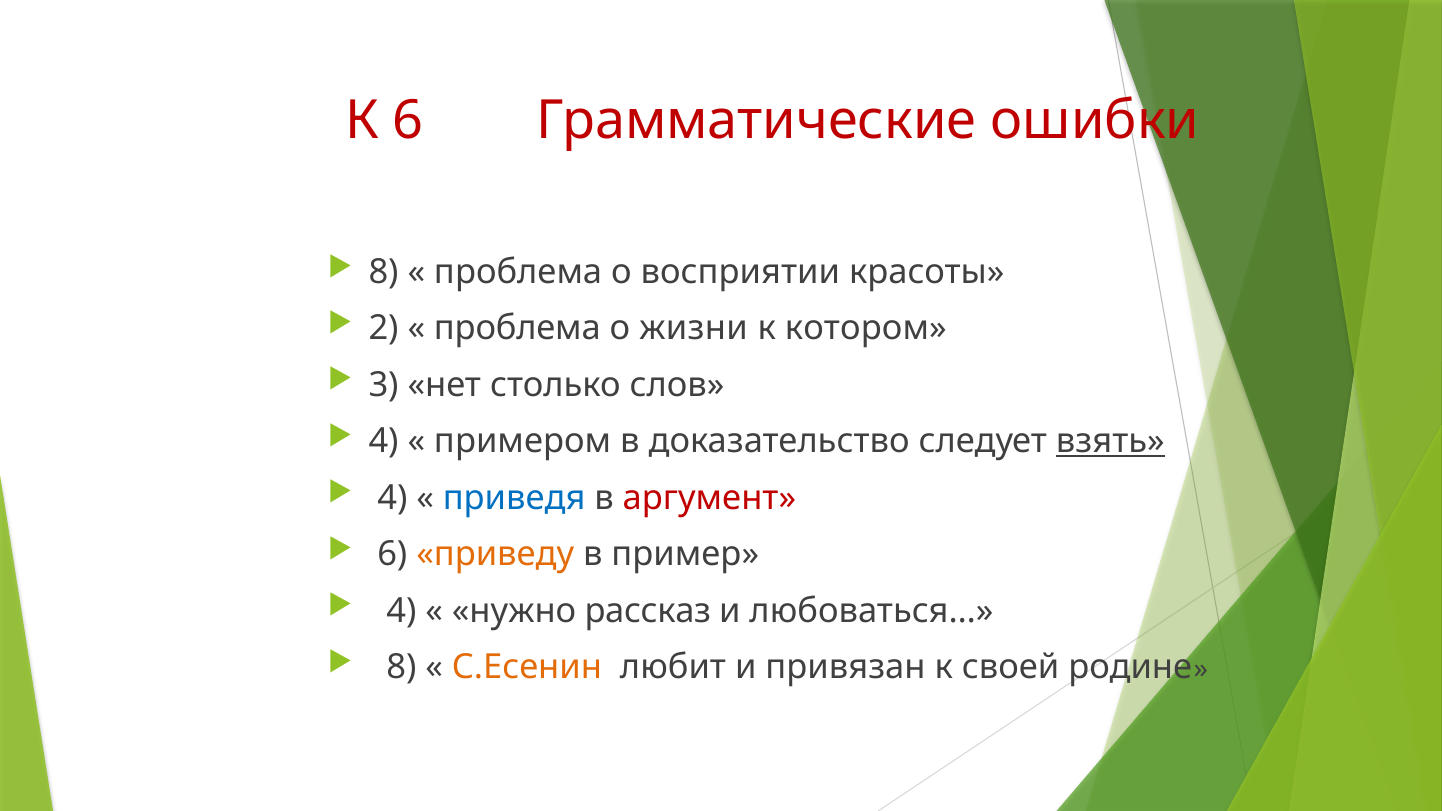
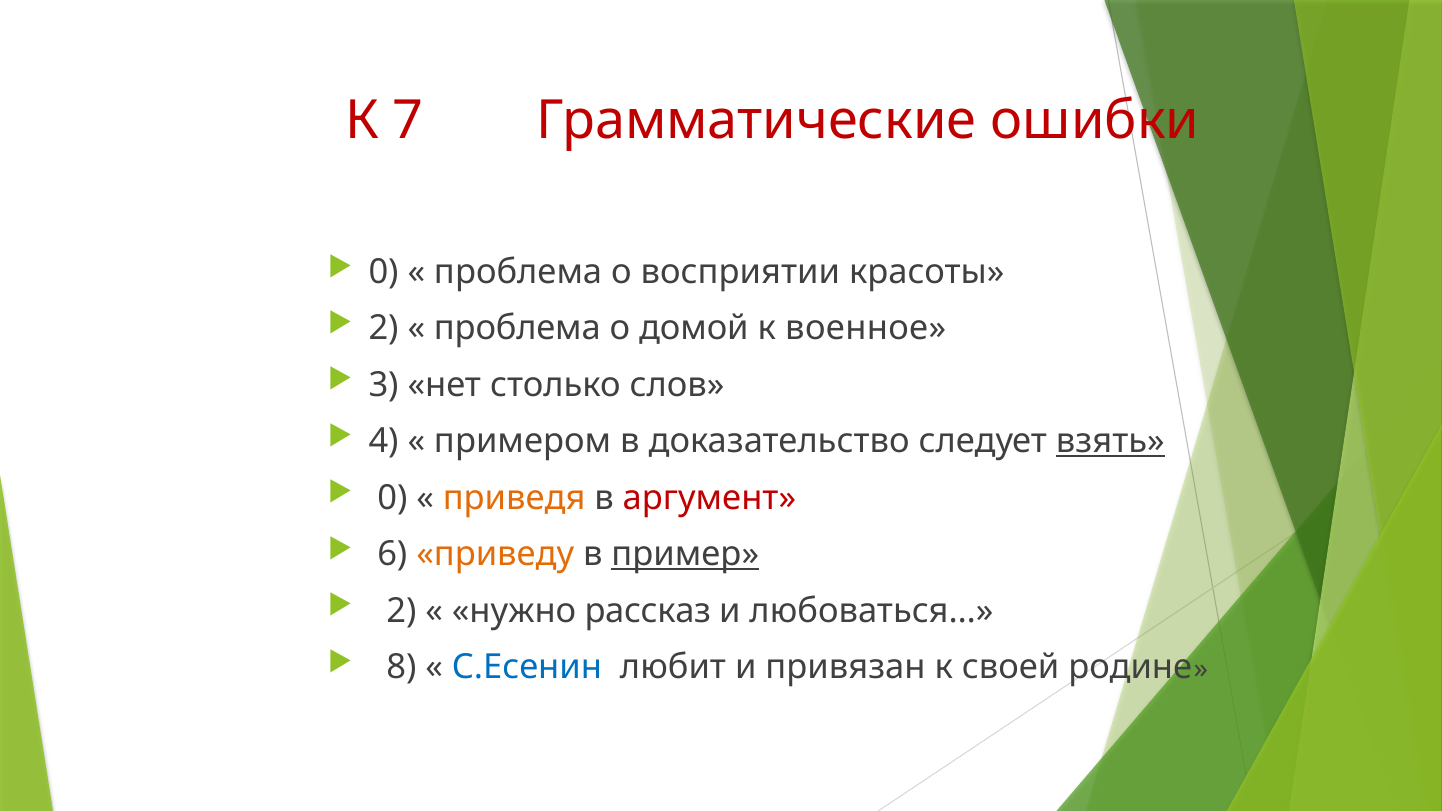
К 6: 6 -> 7
8 at (384, 272): 8 -> 0
жизни: жизни -> домой
котором: котором -> военное
4 at (392, 498): 4 -> 0
приведя colour: blue -> orange
пример underline: none -> present
4 at (401, 611): 4 -> 2
С.Есенин colour: orange -> blue
